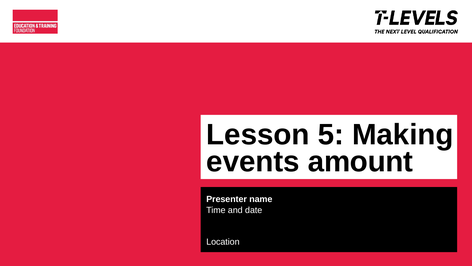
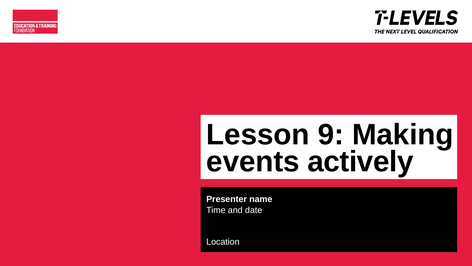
5: 5 -> 9
amount: amount -> actively
